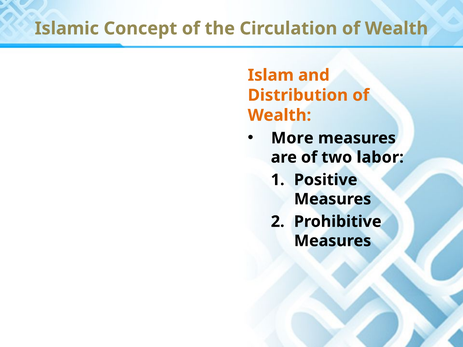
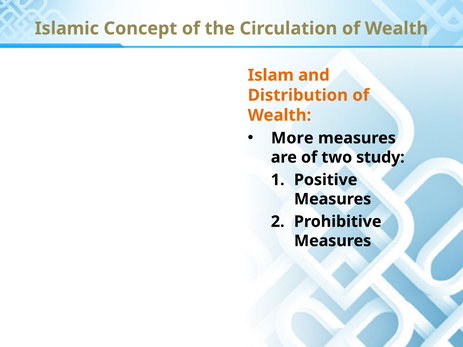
labor: labor -> study
